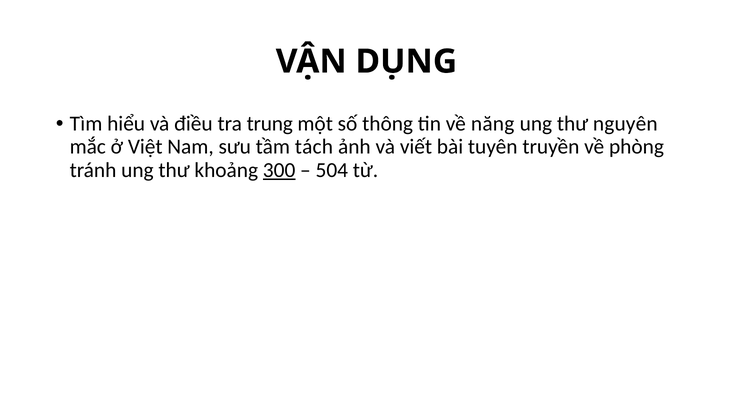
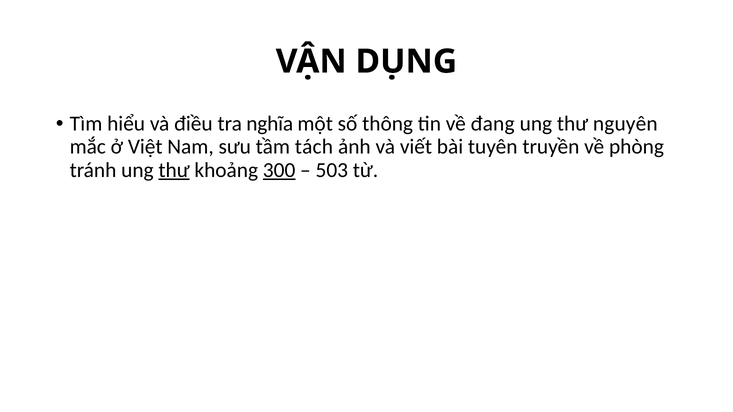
trung: trung -> nghĩa
năng: năng -> đang
thư at (174, 170) underline: none -> present
504: 504 -> 503
